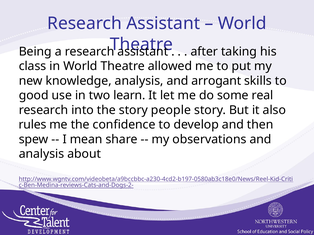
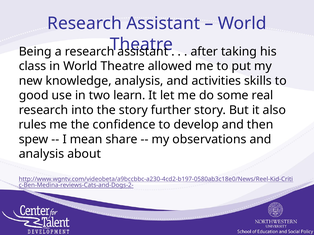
arrogant: arrogant -> activities
people: people -> further
